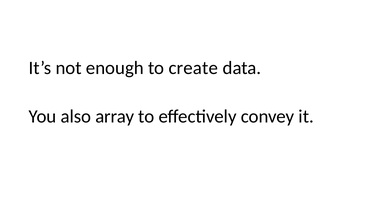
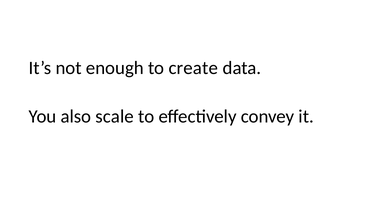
array: array -> scale
